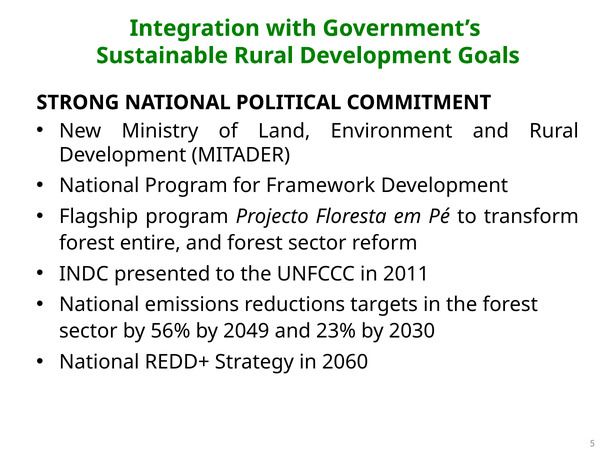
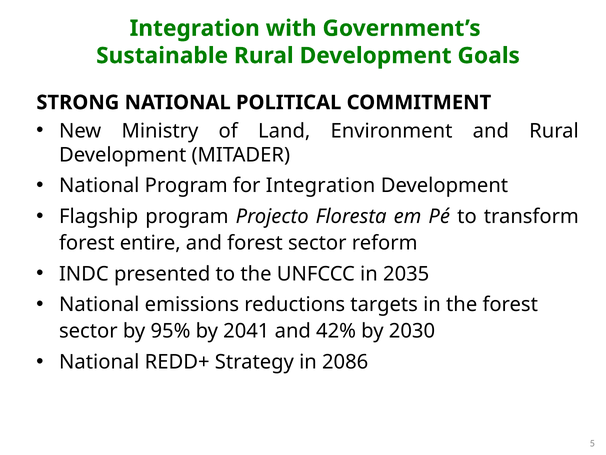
for Framework: Framework -> Integration
2011: 2011 -> 2035
56%: 56% -> 95%
2049: 2049 -> 2041
23%: 23% -> 42%
2060: 2060 -> 2086
